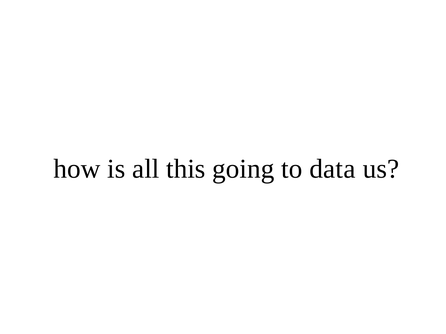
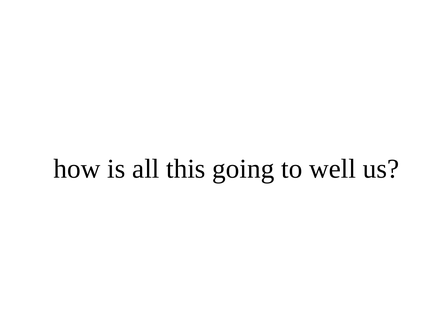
data: data -> well
